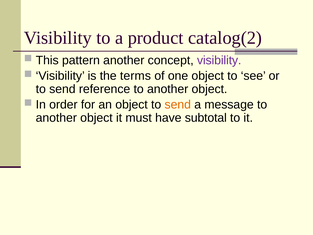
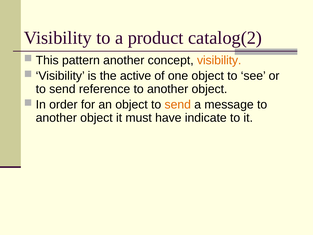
visibility at (219, 60) colour: purple -> orange
terms: terms -> active
subtotal: subtotal -> indicate
